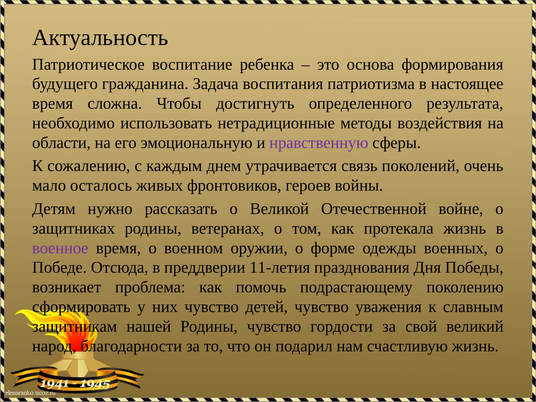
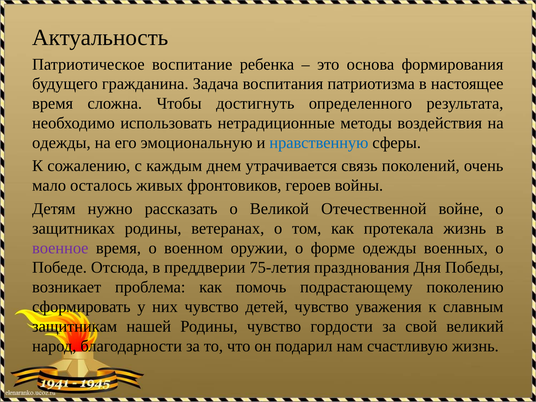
области at (61, 143): области -> одежды
нравственную colour: purple -> blue
11-летия: 11-летия -> 75-летия
